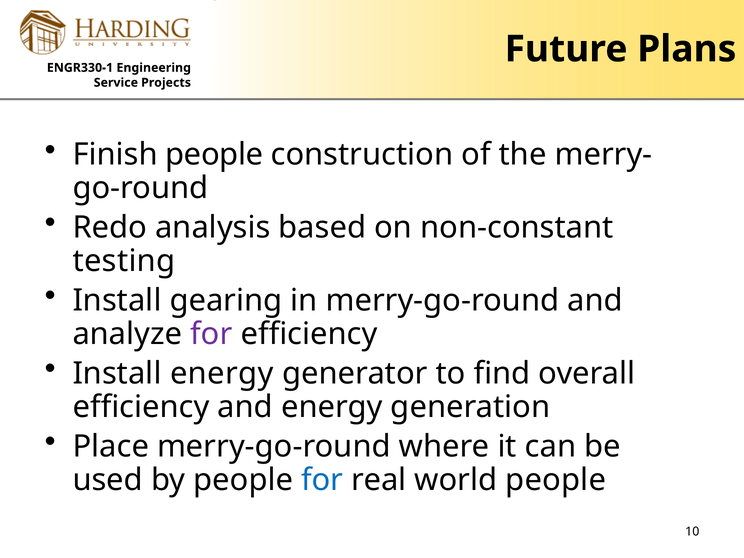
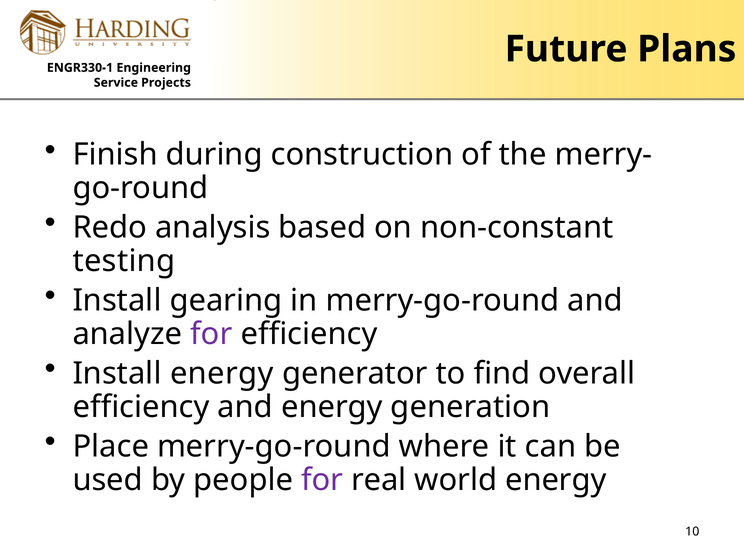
Finish people: people -> during
for at (322, 480) colour: blue -> purple
world people: people -> energy
